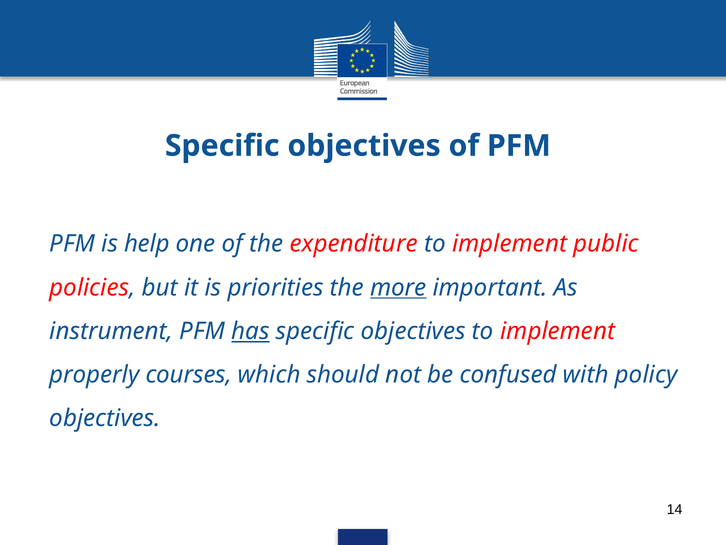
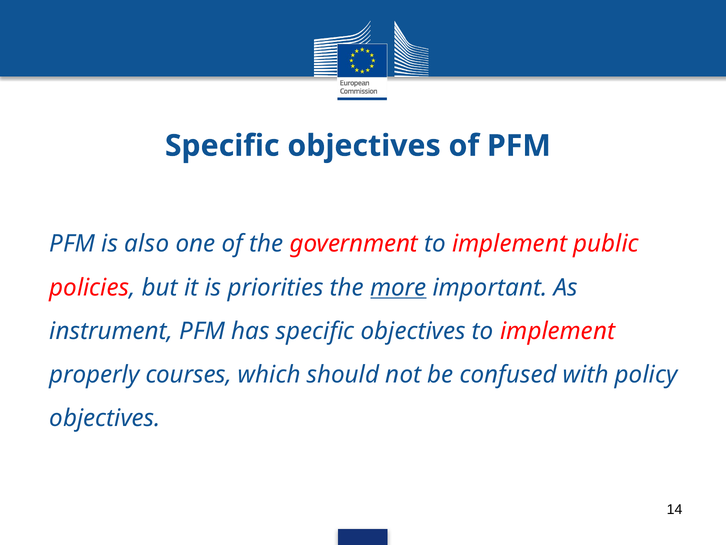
help: help -> also
expenditure: expenditure -> government
has underline: present -> none
